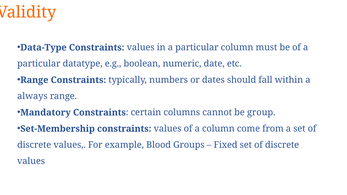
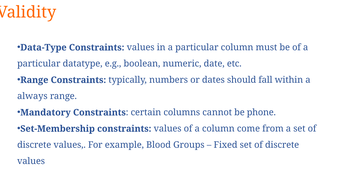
group: group -> phone
